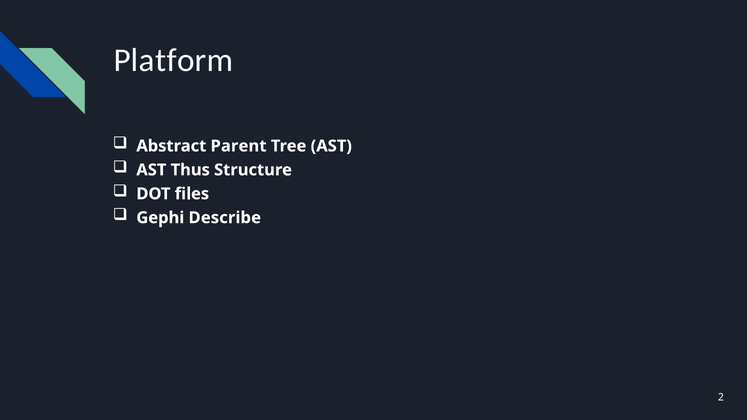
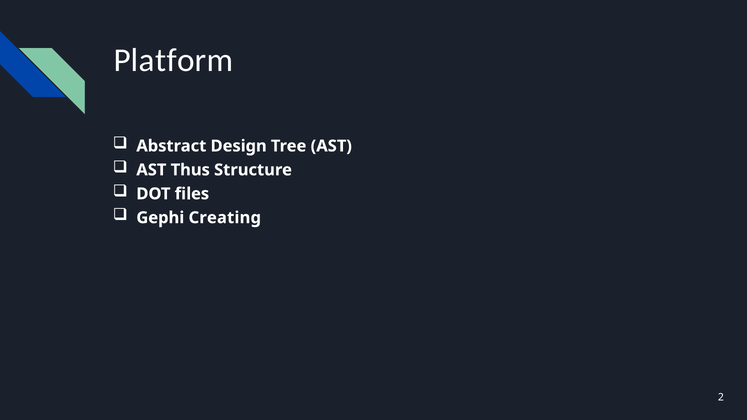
Parent: Parent -> Design
Describe: Describe -> Creating
